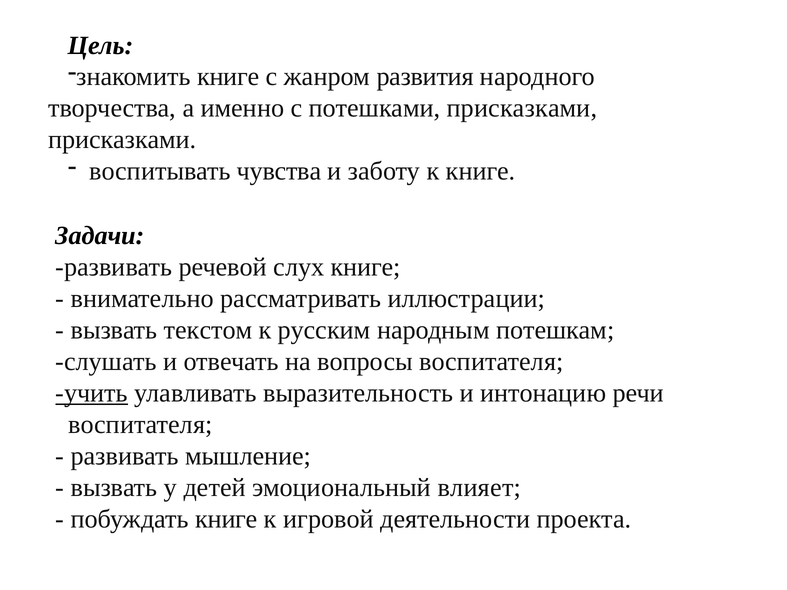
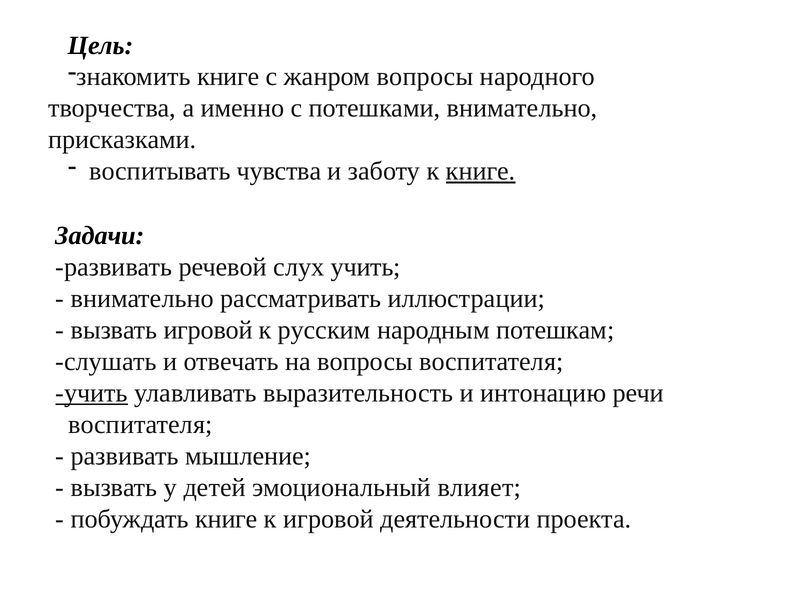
жанром развития: развития -> вопросы
потешками присказками: присказками -> внимательно
книге at (481, 171) underline: none -> present
слух книге: книге -> учить
вызвать текстом: текстом -> игровой
